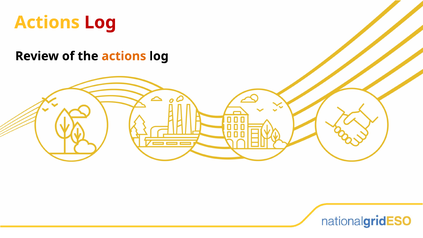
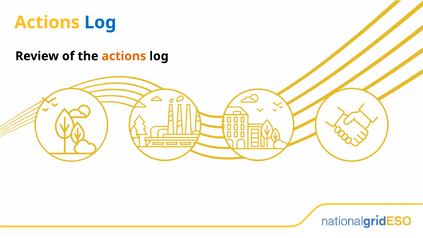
Log at (100, 22) colour: red -> blue
